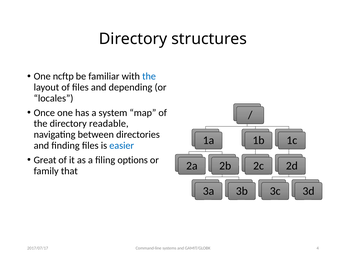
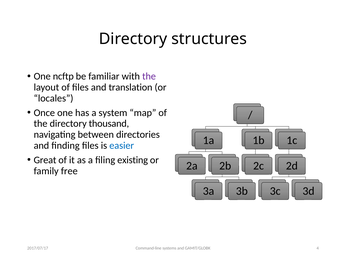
the at (149, 76) colour: blue -> purple
depending: depending -> translation
readable: readable -> thousand
options: options -> existing
that: that -> free
